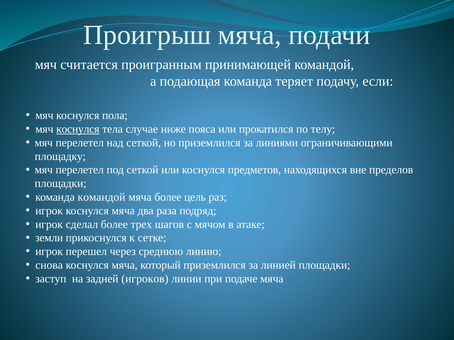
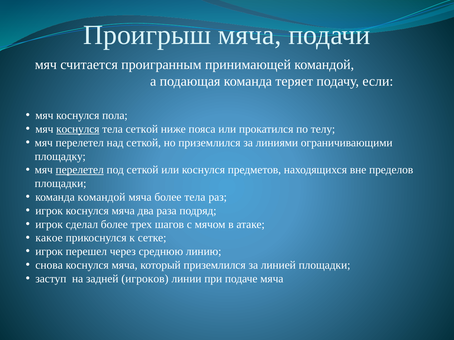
тела случае: случае -> сеткой
перелетел at (80, 170) underline: none -> present
более цель: цель -> тела
земли: земли -> какое
